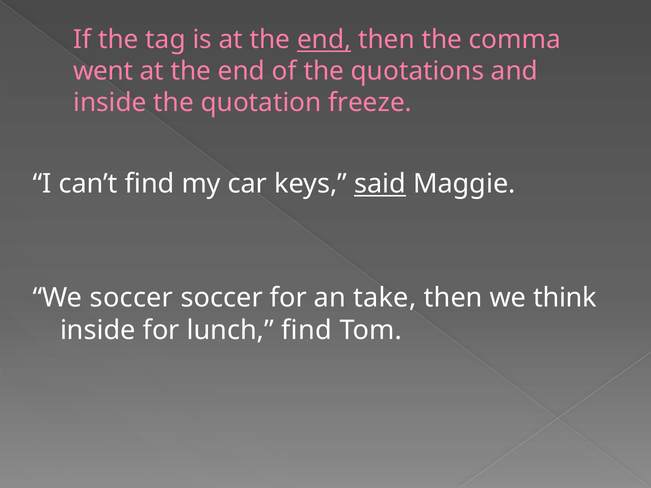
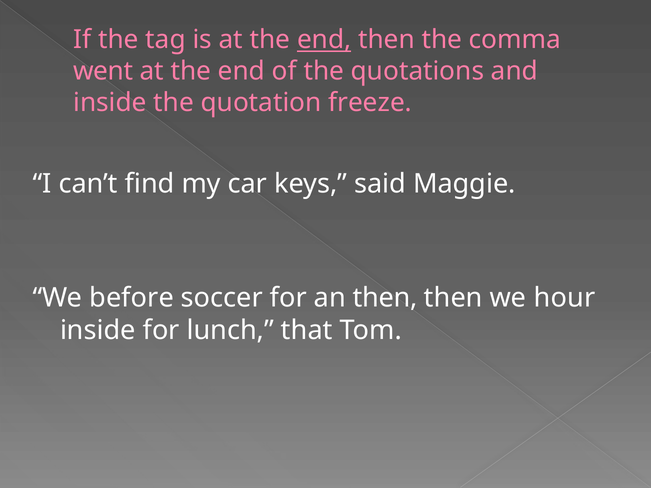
said underline: present -> none
We soccer: soccer -> before
an take: take -> then
think: think -> hour
lunch find: find -> that
